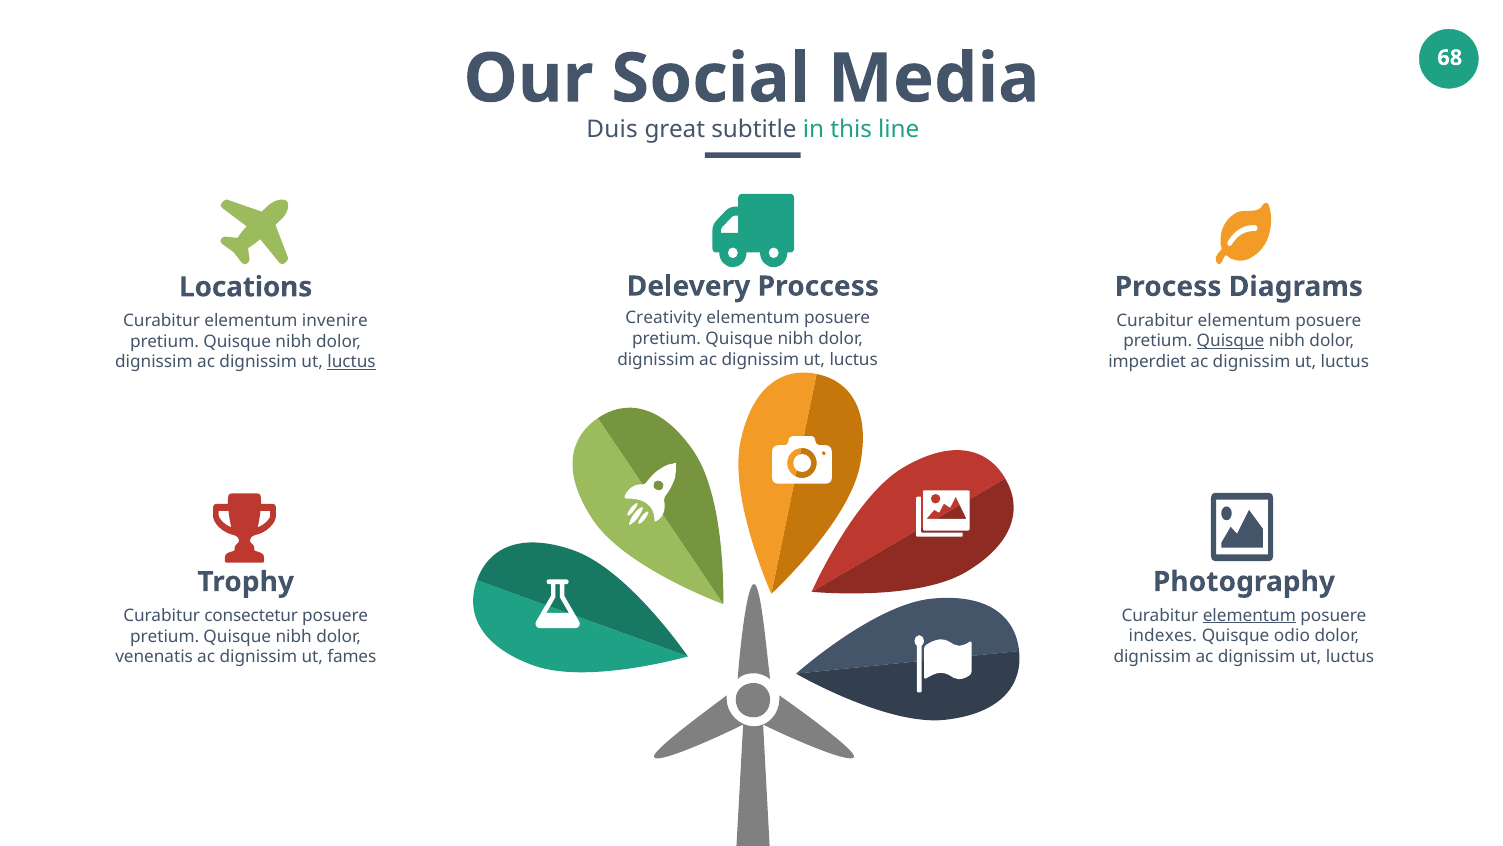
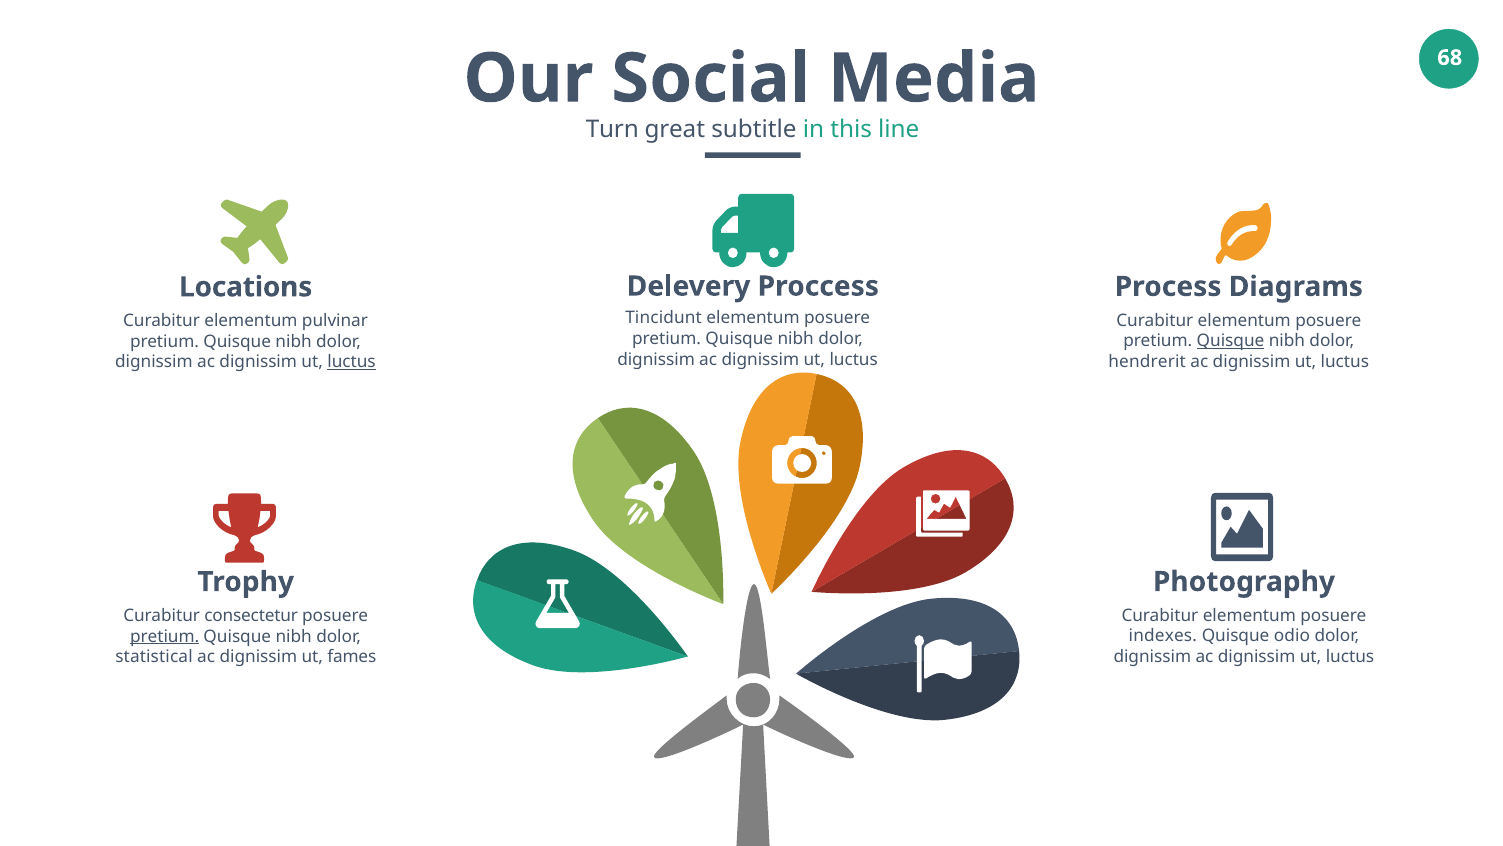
Duis: Duis -> Turn
Creativity: Creativity -> Tincidunt
invenire: invenire -> pulvinar
imperdiet: imperdiet -> hendrerit
elementum at (1249, 615) underline: present -> none
pretium at (165, 636) underline: none -> present
venenatis: venenatis -> statistical
